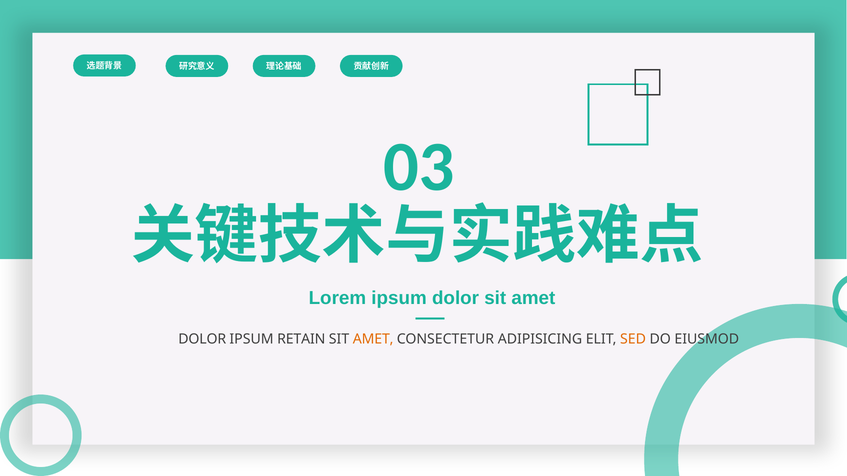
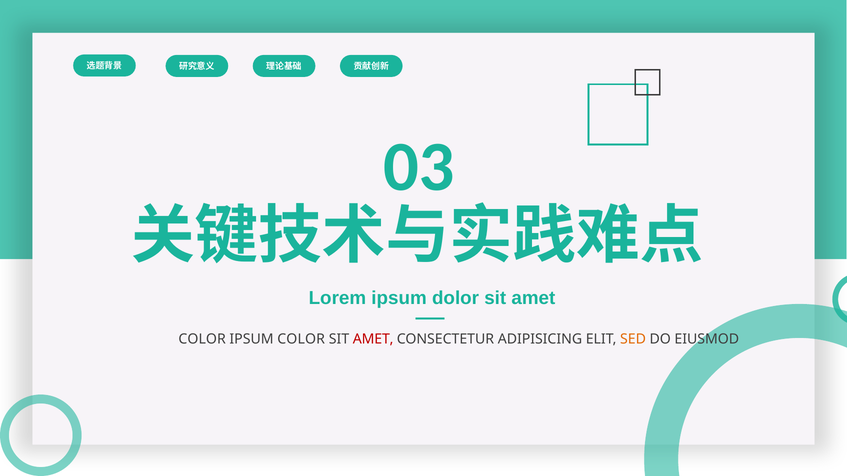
DOLOR at (202, 339): DOLOR -> COLOR
IPSUM RETAIN: RETAIN -> COLOR
AMET at (373, 339) colour: orange -> red
